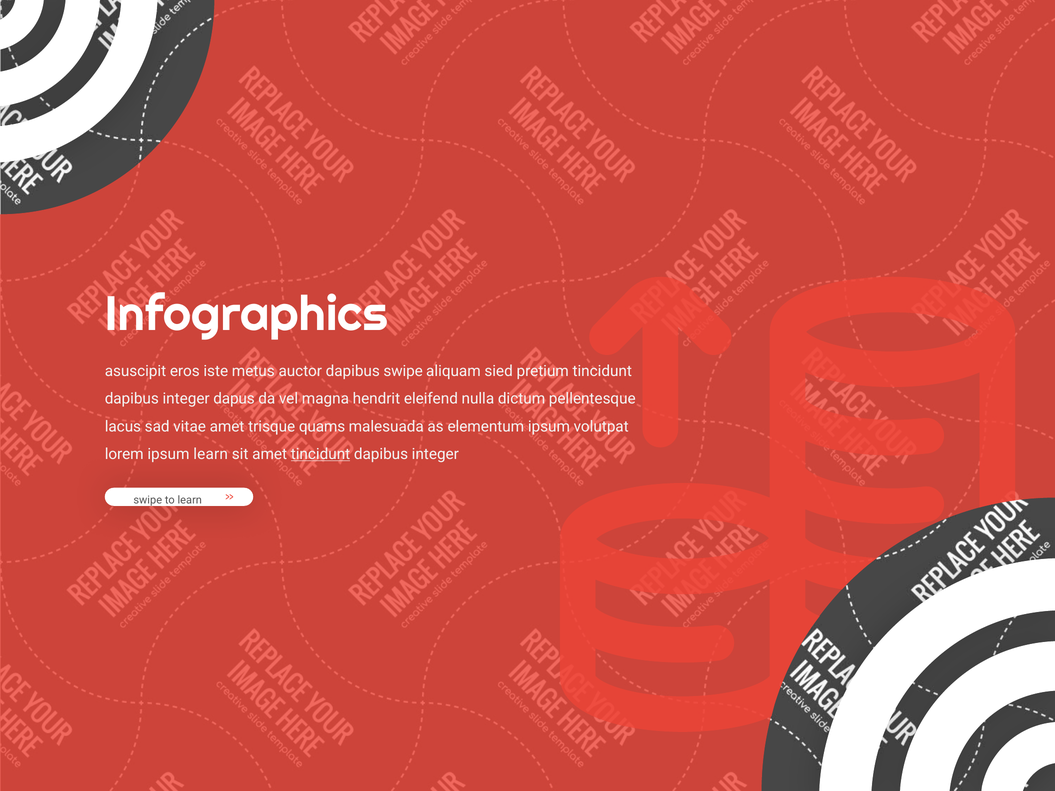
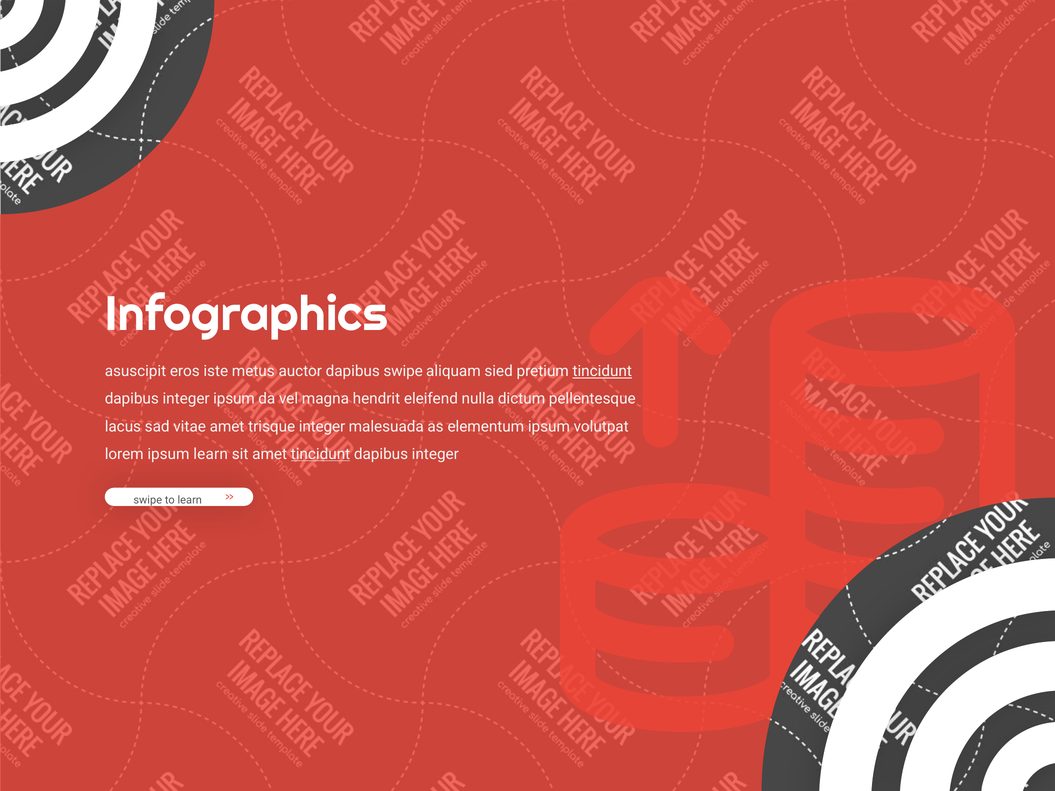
tincidunt at (602, 371) underline: none -> present
integer dapus: dapus -> ipsum
trisque quams: quams -> integer
